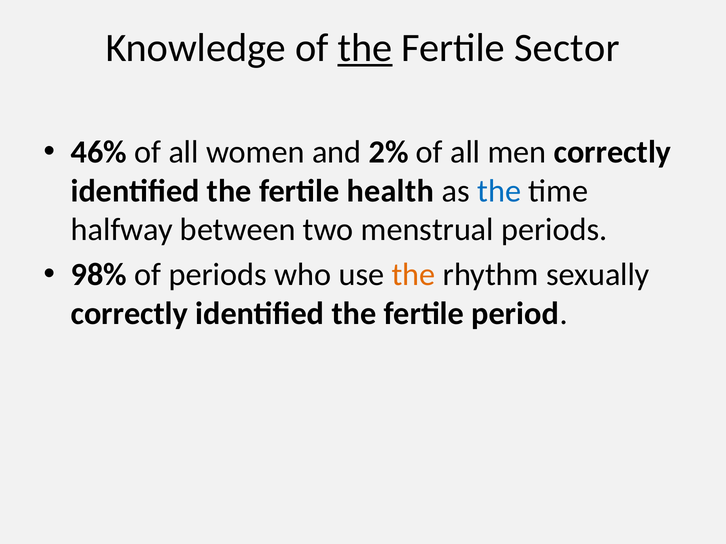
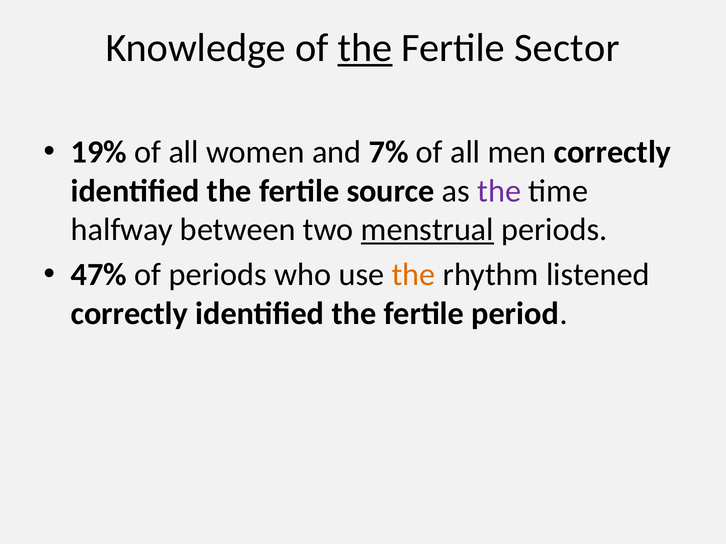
46%: 46% -> 19%
2%: 2% -> 7%
health: health -> source
the at (499, 191) colour: blue -> purple
menstrual underline: none -> present
98%: 98% -> 47%
sexually: sexually -> listened
